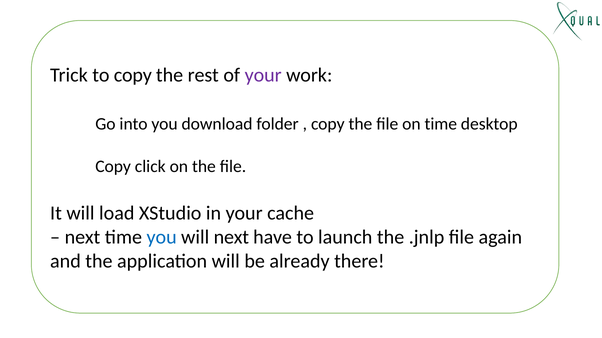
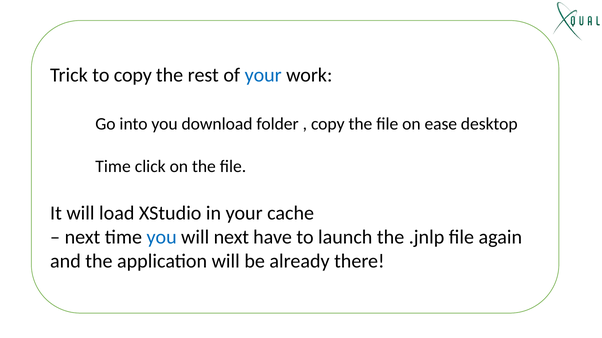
your at (263, 75) colour: purple -> blue
on time: time -> ease
Copy at (113, 167): Copy -> Time
